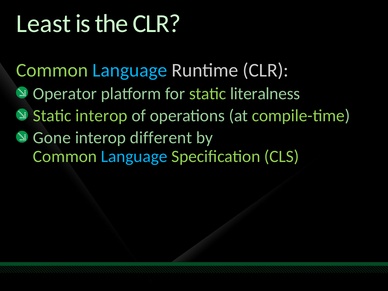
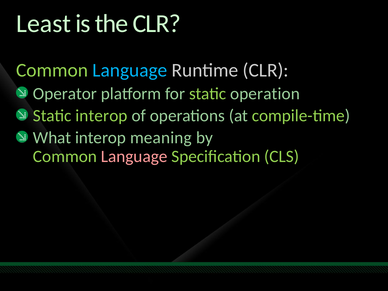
literalness: literalness -> operation
Gone: Gone -> What
different: different -> meaning
Language at (134, 156) colour: light blue -> pink
